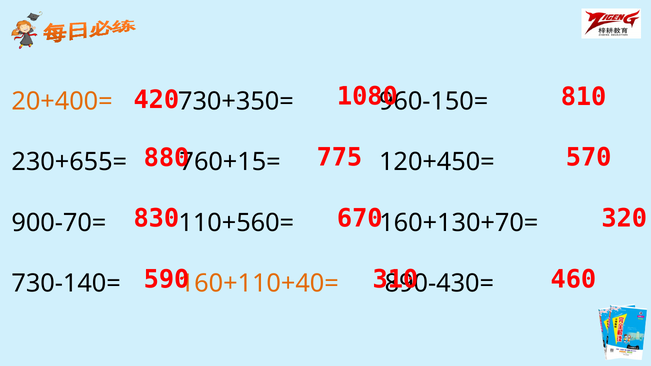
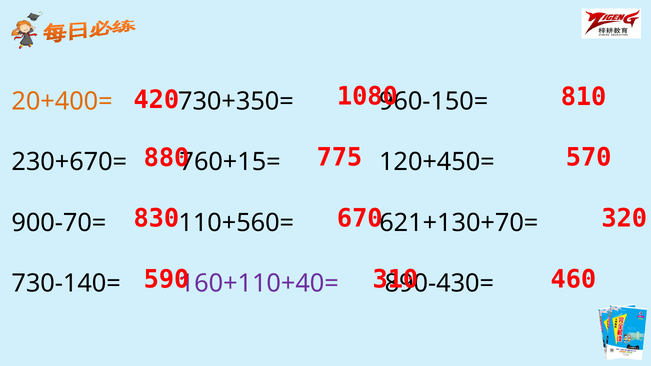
230+655=: 230+655= -> 230+670=
160+130+70=: 160+130+70= -> 621+130+70=
160+110+40= colour: orange -> purple
